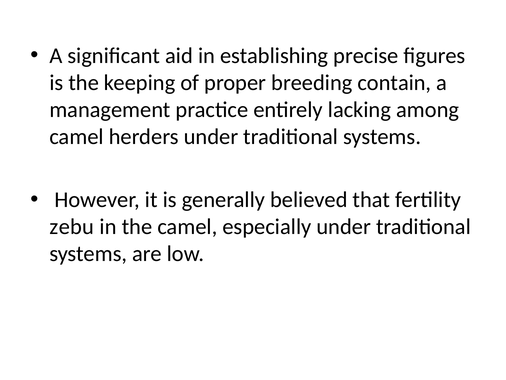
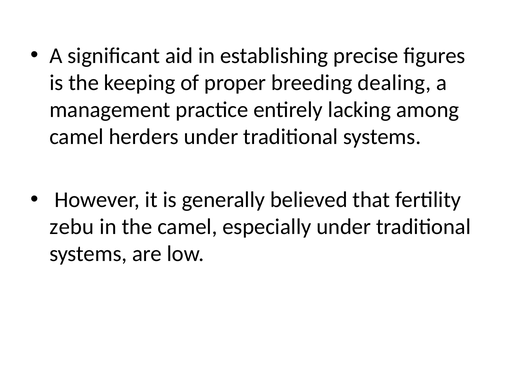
contain: contain -> dealing
